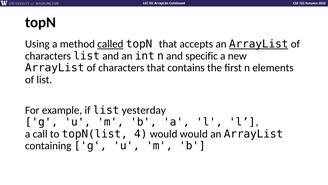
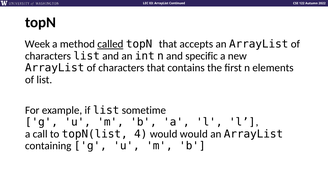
Using: Using -> Week
ArrayList at (259, 44) underline: present -> none
yesterday: yesterday -> sometime
